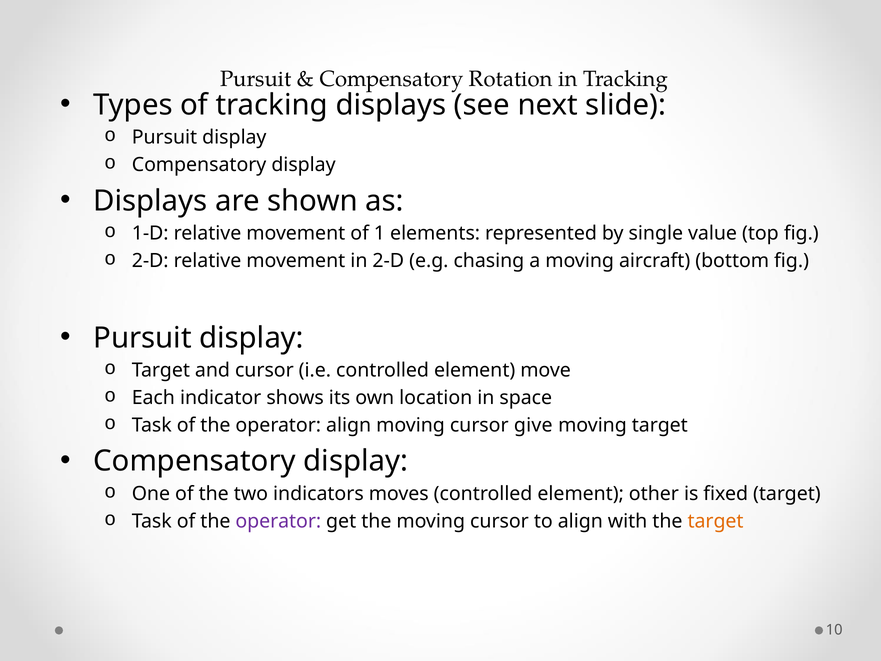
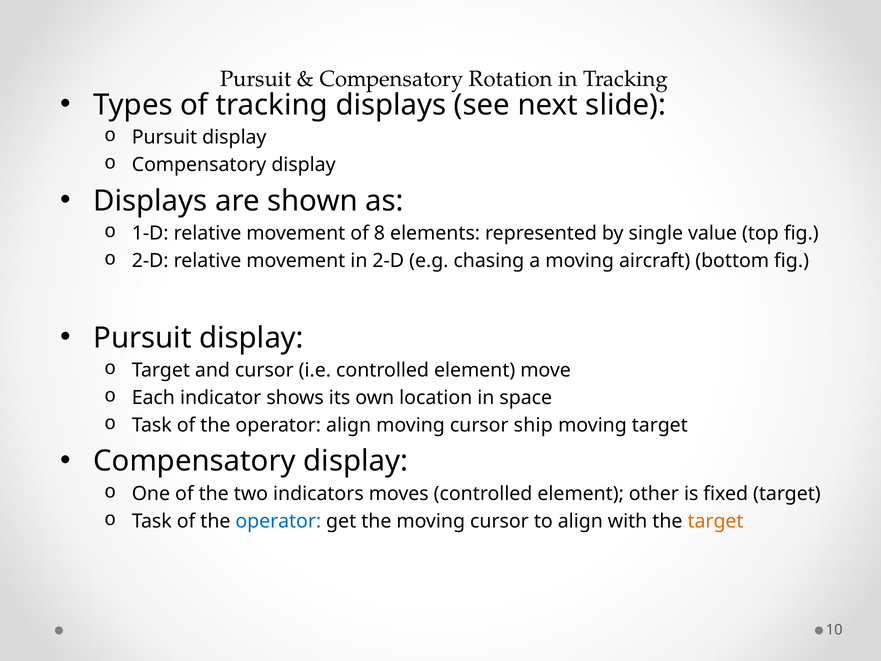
1: 1 -> 8
give: give -> ship
operator at (278, 521) colour: purple -> blue
